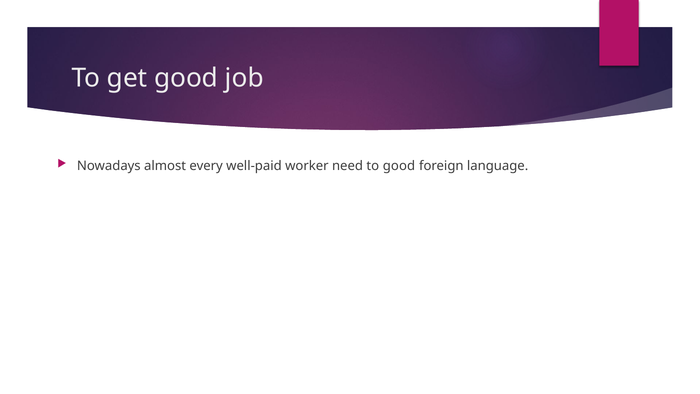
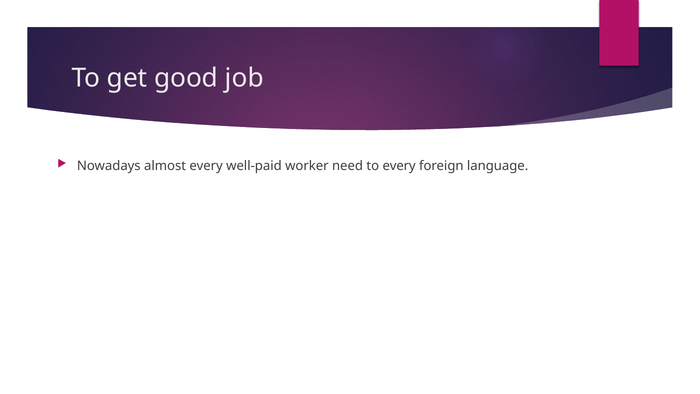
to good: good -> every
